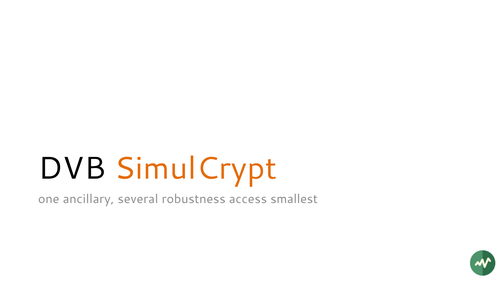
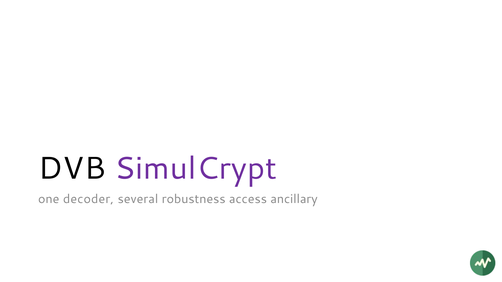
SimulCrypt colour: orange -> purple
ancillary: ancillary -> decoder
smallest: smallest -> ancillary
